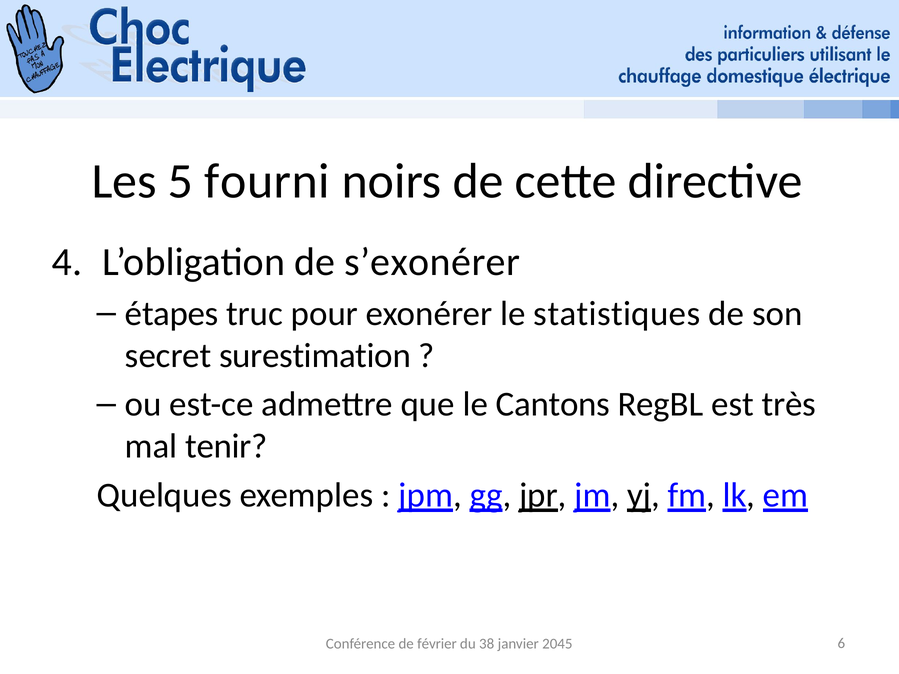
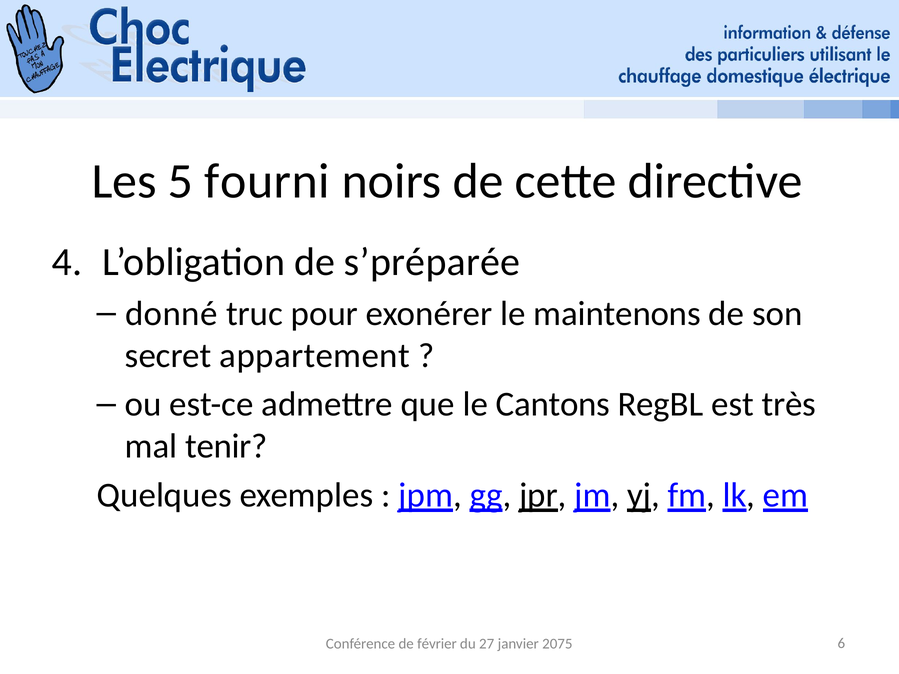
s’exonérer: s’exonérer -> s’préparée
étapes: étapes -> donné
statistiques: statistiques -> maintenons
surestimation: surestimation -> appartement
38: 38 -> 27
2045: 2045 -> 2075
